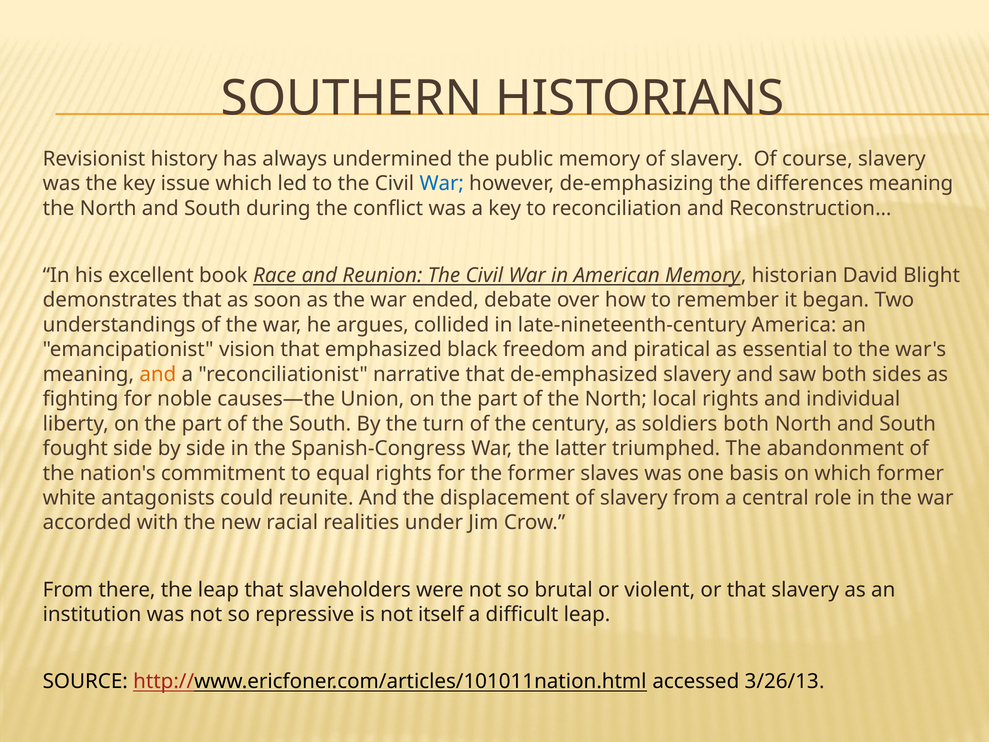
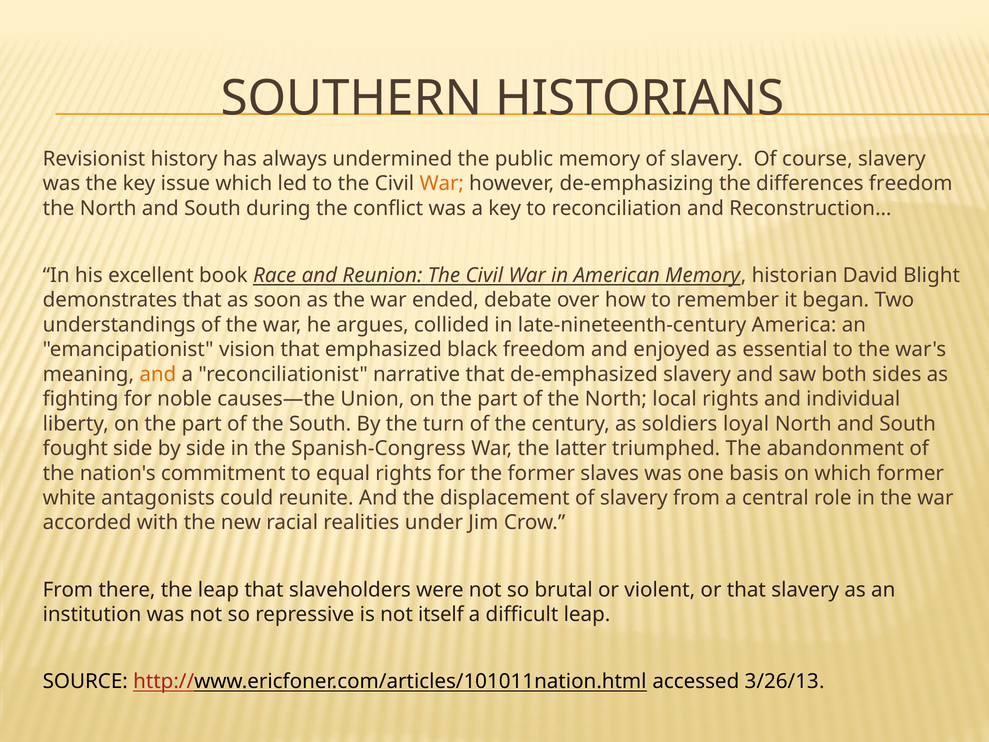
War at (442, 183) colour: blue -> orange
differences meaning: meaning -> freedom
piratical: piratical -> enjoyed
soldiers both: both -> loyal
